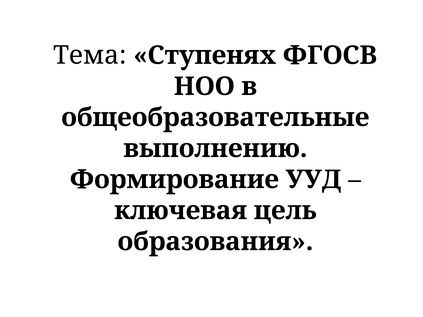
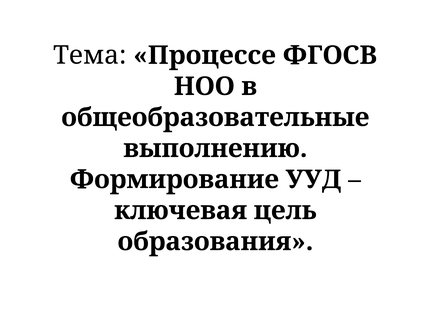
Ступенях: Ступенях -> Процессе
